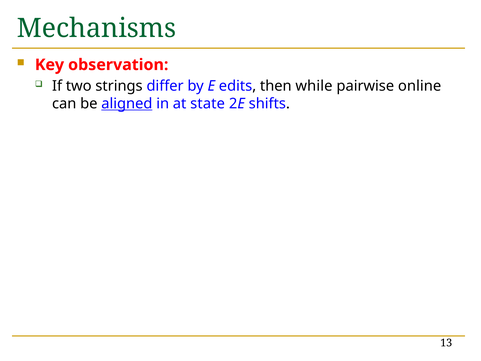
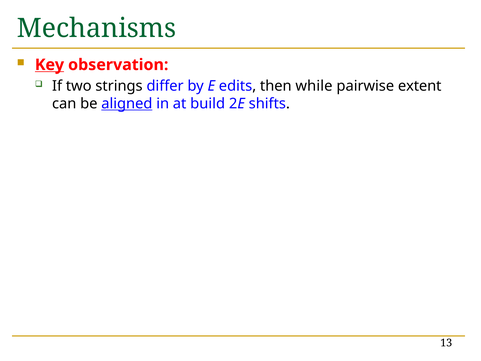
Key underline: none -> present
online: online -> extent
state: state -> build
